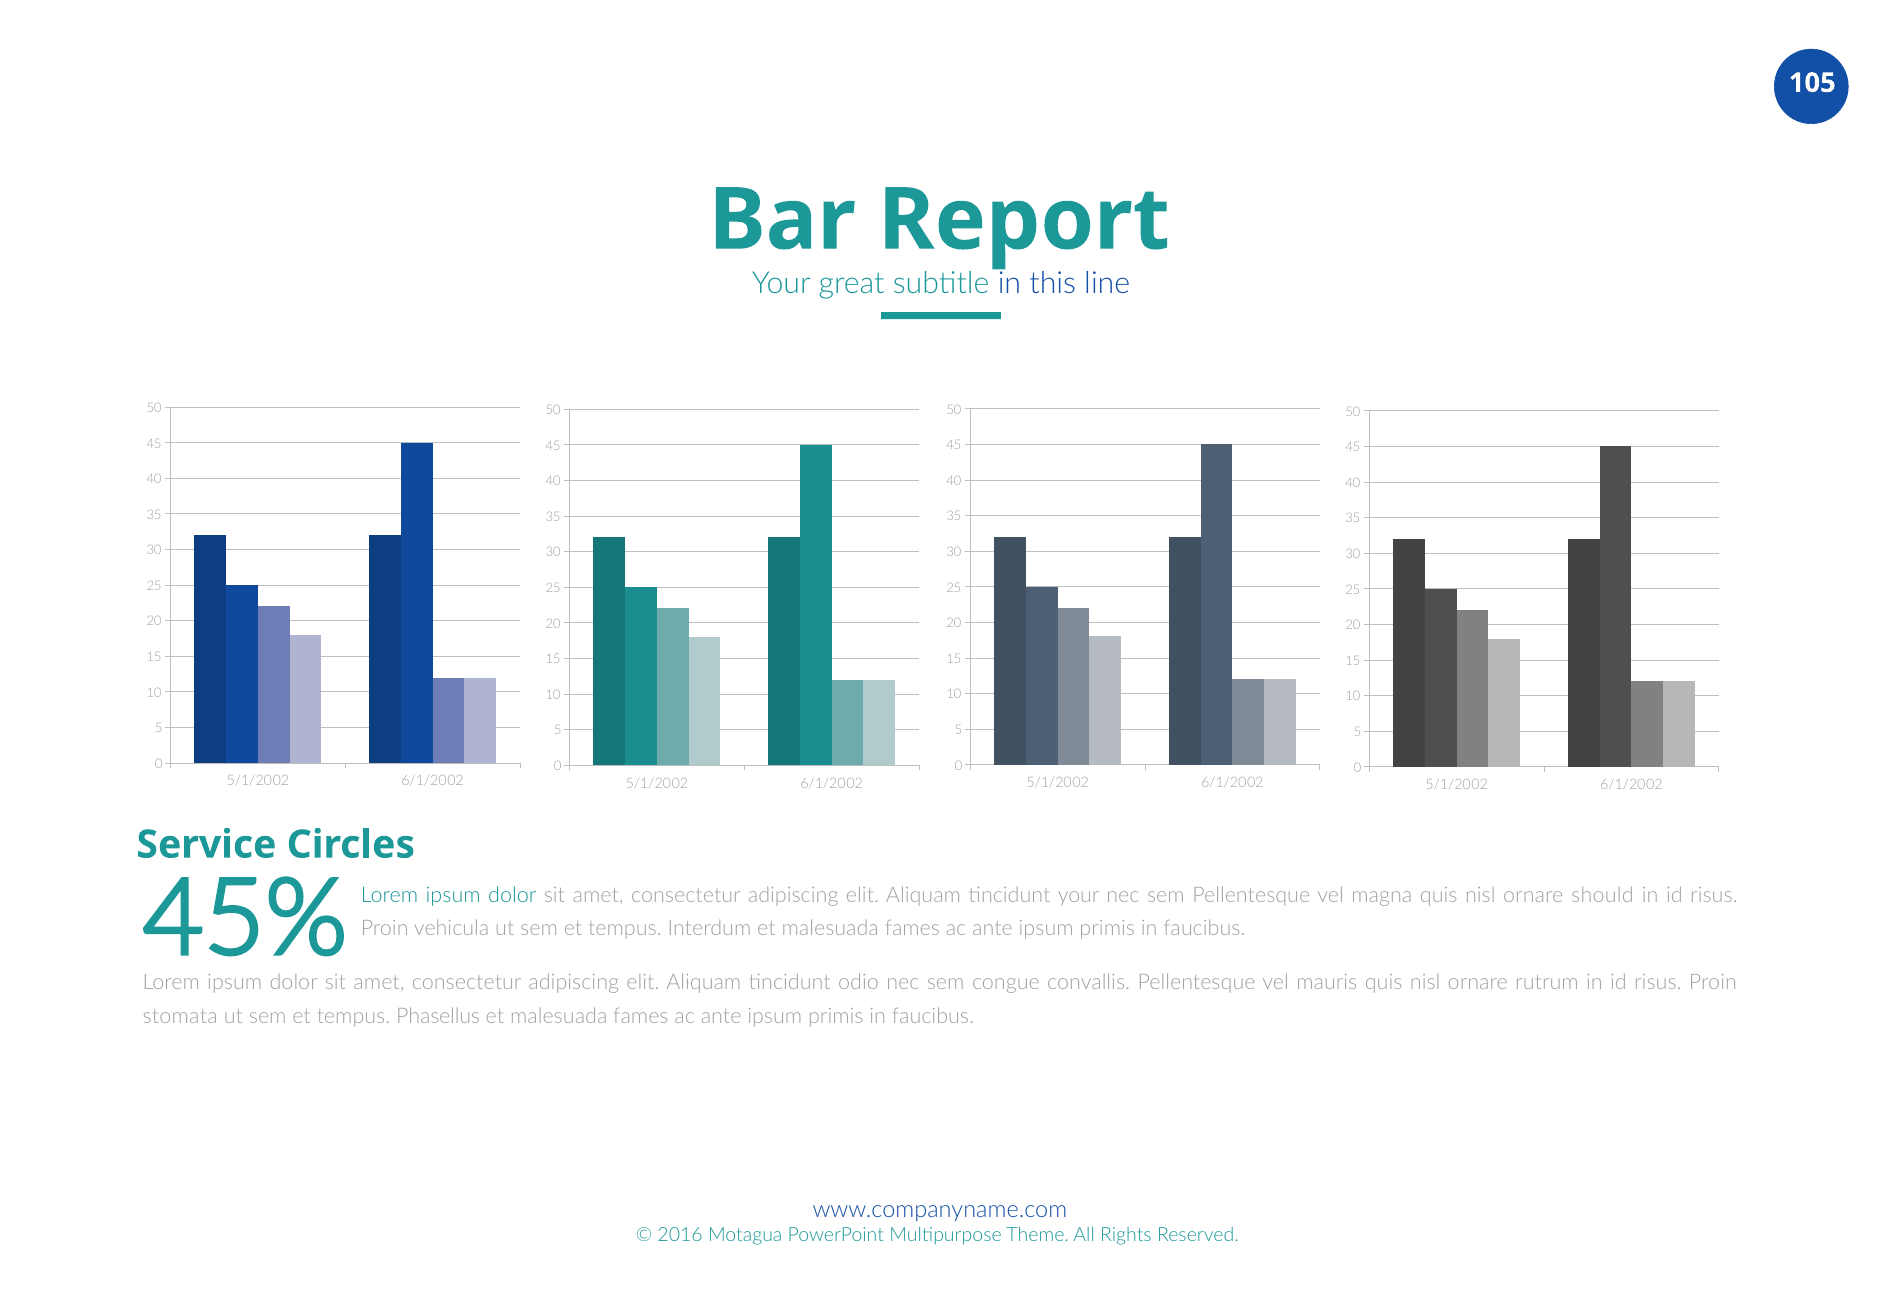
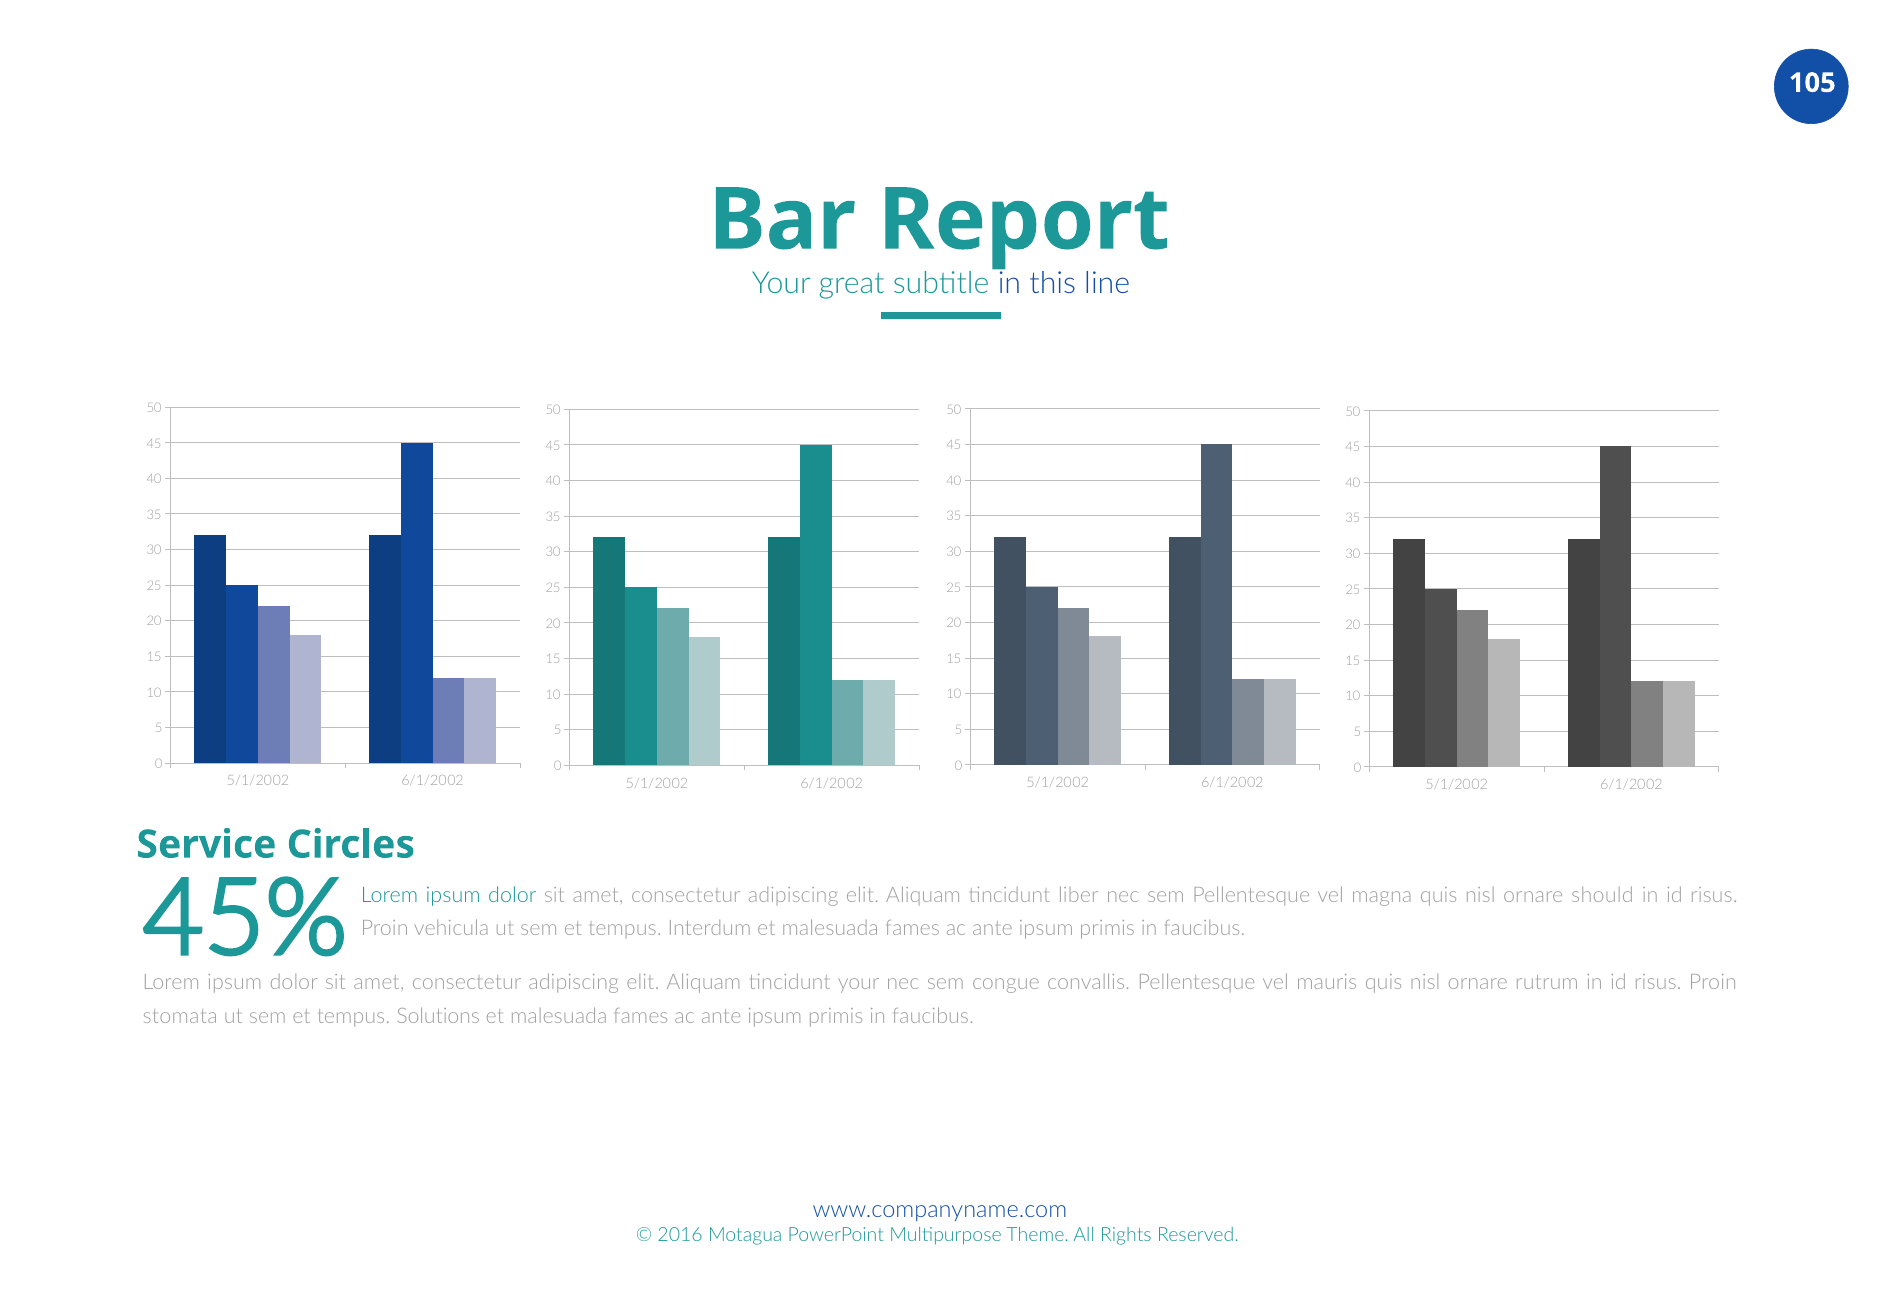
tincidunt your: your -> liber
tincidunt odio: odio -> your
Phasellus: Phasellus -> Solutions
